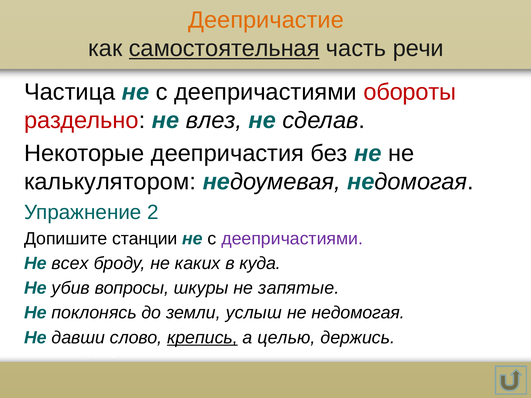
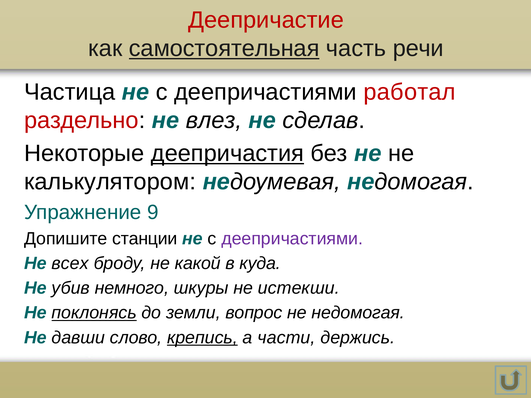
Деепричастие colour: orange -> red
обороты: обороты -> работал
деепричастия underline: none -> present
2: 2 -> 9
каких: каких -> какой
вопросы: вопросы -> немного
запятые: запятые -> истекши
поклонясь underline: none -> present
услыш: услыш -> вопрос
целью: целью -> части
